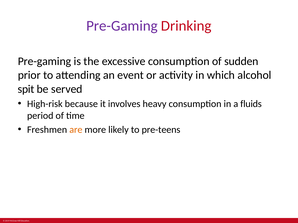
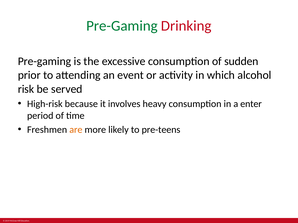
Pre-Gaming at (122, 26) colour: purple -> green
spit: spit -> risk
fluids: fluids -> enter
